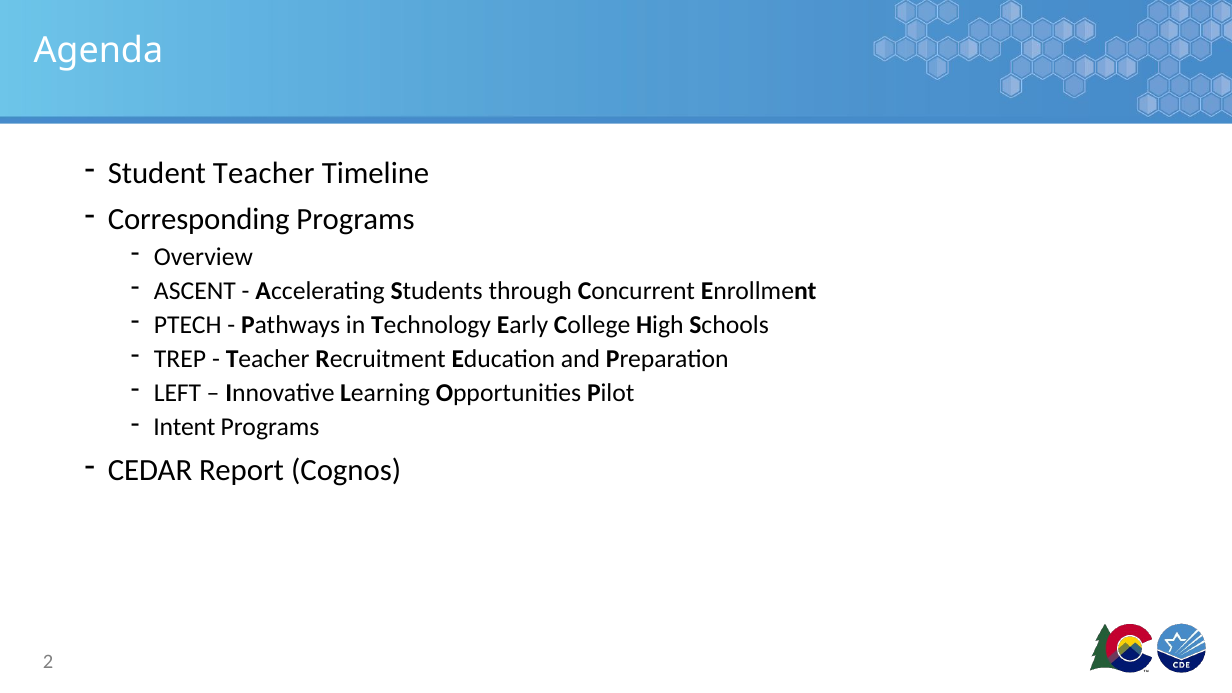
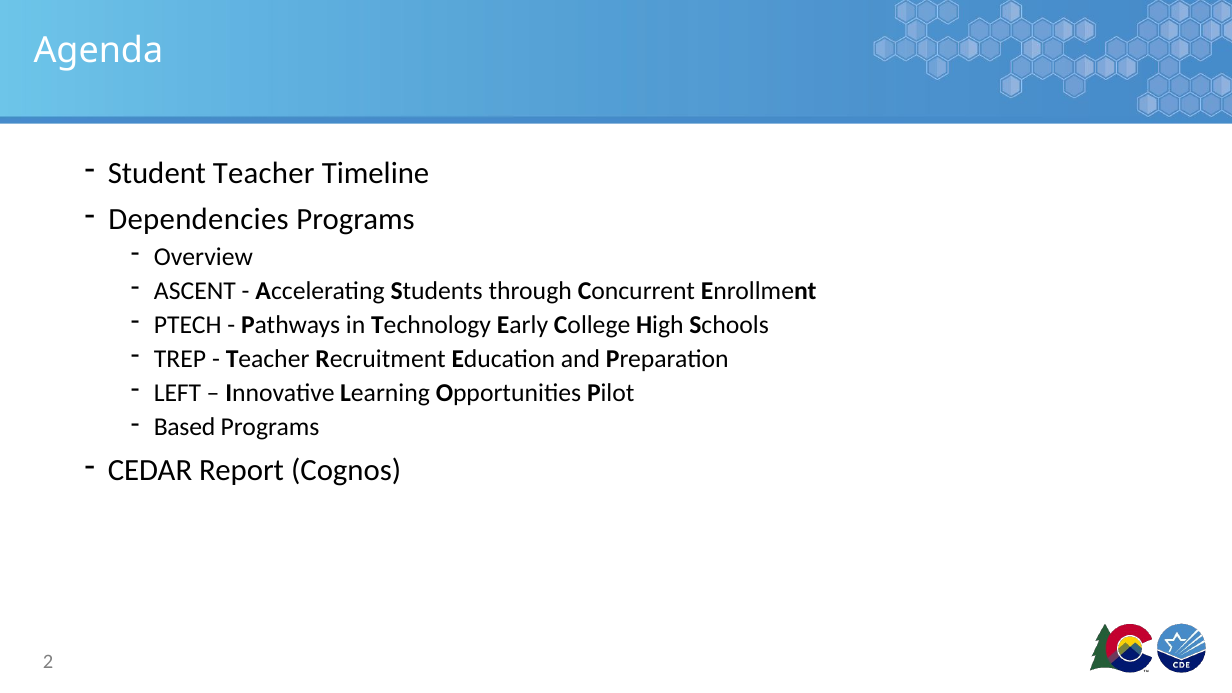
Corresponding: Corresponding -> Dependencies
Intent: Intent -> Based
